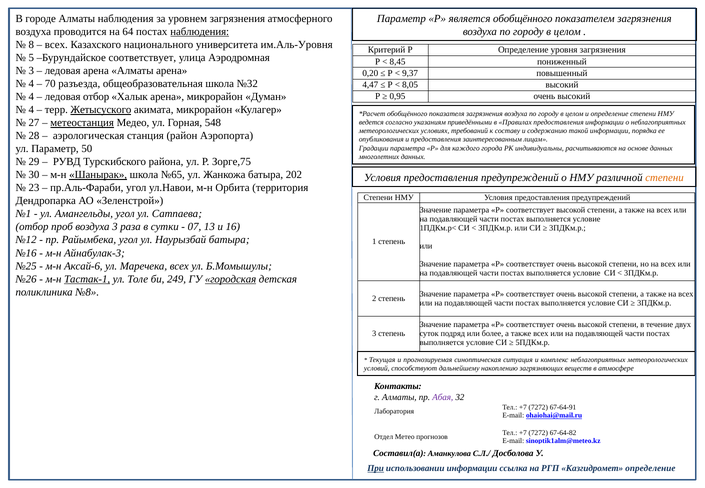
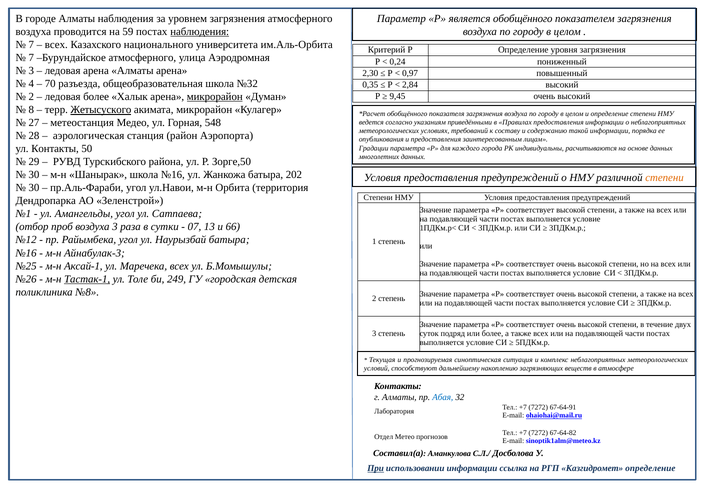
64: 64 -> 59
8 at (31, 45): 8 -> 7
им.Аль-Уровня: им.Аль-Уровня -> им.Аль-Орбита
5 at (31, 58): 5 -> 7
Бурундайское соответствует: соответствует -> атмосферного
8,45: 8,45 -> 0,24
0,20: 0,20 -> 2,30
9,37: 9,37 -> 0,97
4,47: 4,47 -> 0,35
8,05: 8,05 -> 2,84
4 at (31, 97): 4 -> 2
ледовая отбор: отбор -> более
микрорайон at (215, 97) underline: none -> present
0,95: 0,95 -> 9,45
4 at (31, 110): 4 -> 8
метеостанция underline: present -> none
ул Параметр: Параметр -> Контакты
Зорге,75: Зорге,75 -> Зорге,50
Шанырак underline: present -> none
школа №65: №65 -> №16
23 at (34, 188): 23 -> 30
16: 16 -> 66
Аксай-6: Аксай-6 -> Аксай-1
городская underline: present -> none
Абая colour: purple -> blue
